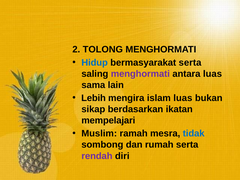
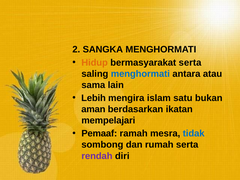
TOLONG: TOLONG -> SANGKA
Hidup colour: blue -> orange
menghormati at (140, 74) colour: purple -> blue
antara luas: luas -> atau
islam luas: luas -> satu
sikap: sikap -> aman
Muslim: Muslim -> Pemaaf
